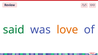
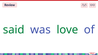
love colour: orange -> green
